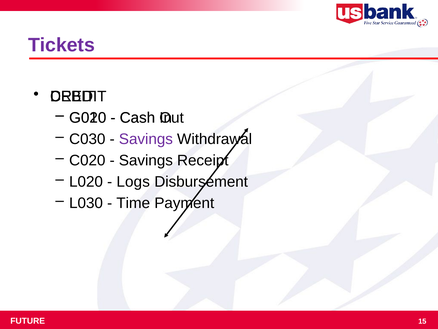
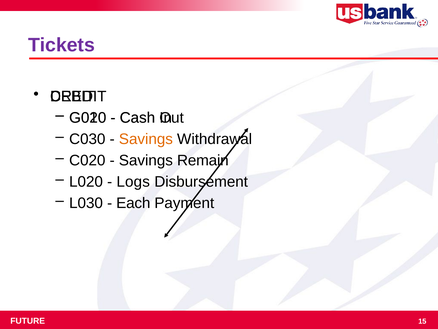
Savings at (146, 139) colour: purple -> orange
Receipt: Receipt -> Remain
Time: Time -> Each
